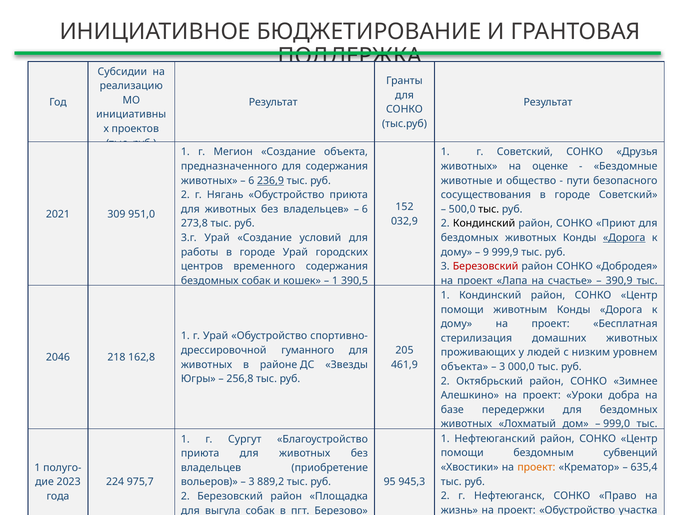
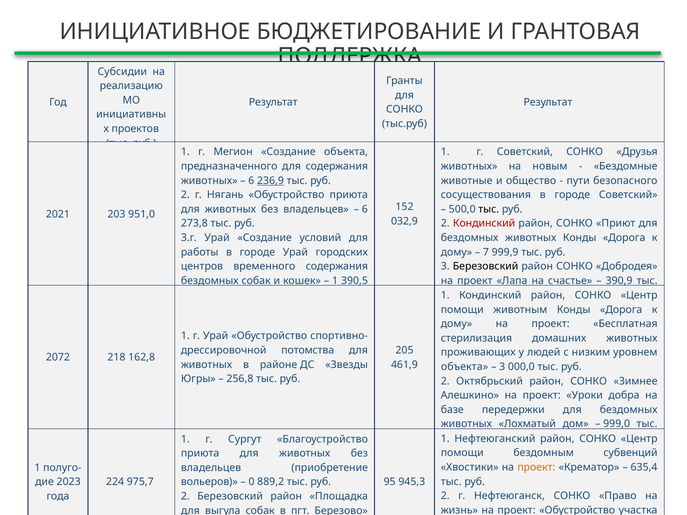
оценке: оценке -> новым
309: 309 -> 203
Кондинский at (484, 224) colour: black -> red
Дорога at (624, 238) underline: present -> none
9: 9 -> 7
Березовский at (486, 266) colour: red -> black
гуманного: гуманного -> потомства
2046: 2046 -> 2072
3 at (252, 482): 3 -> 0
